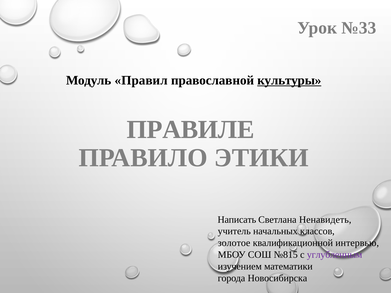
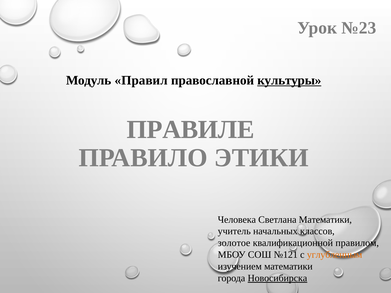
№33: №33 -> №23
Написать: Написать -> Человека
Светлана Ненавидеть: Ненавидеть -> Математики
интервью: интервью -> правилом
№815: №815 -> №121
углубленным colour: purple -> orange
Новосибирска underline: none -> present
